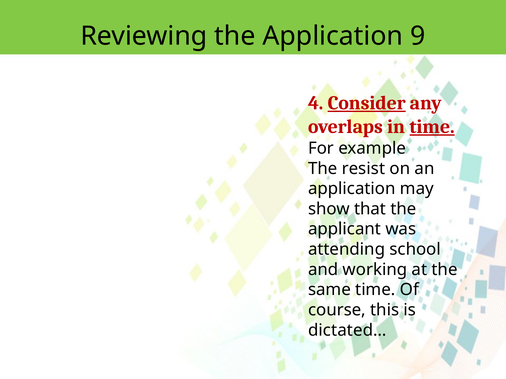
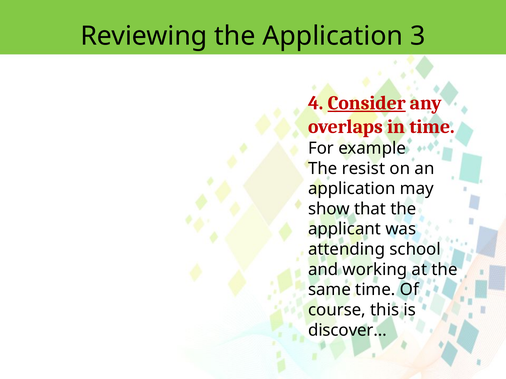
9: 9 -> 3
time at (432, 127) underline: present -> none
dictated…: dictated… -> discover…
